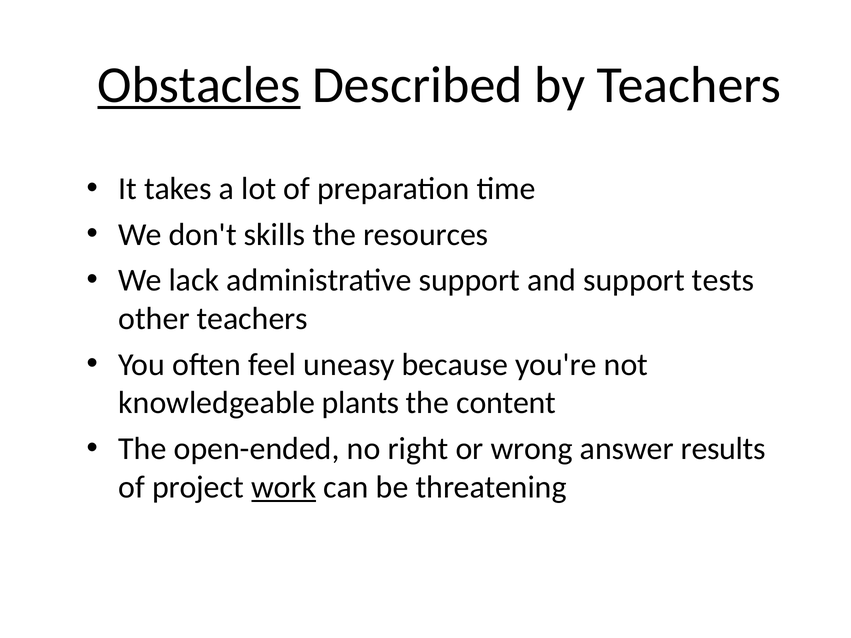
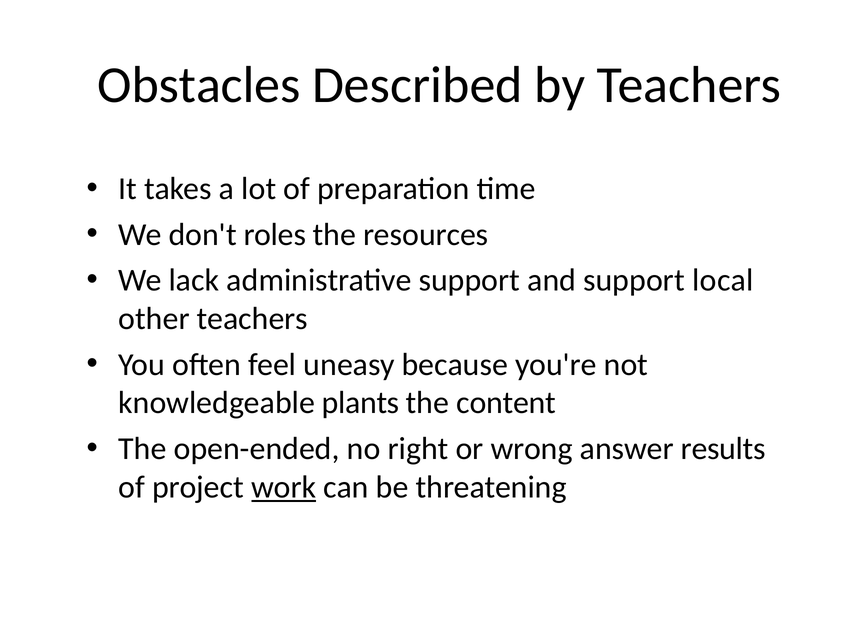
Obstacles underline: present -> none
skills: skills -> roles
tests: tests -> local
